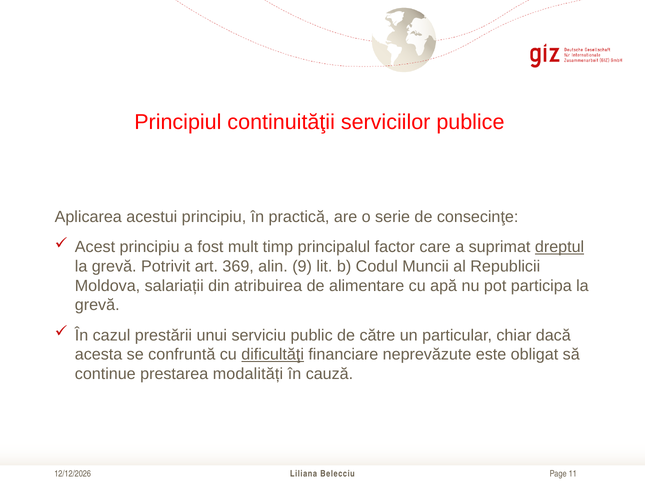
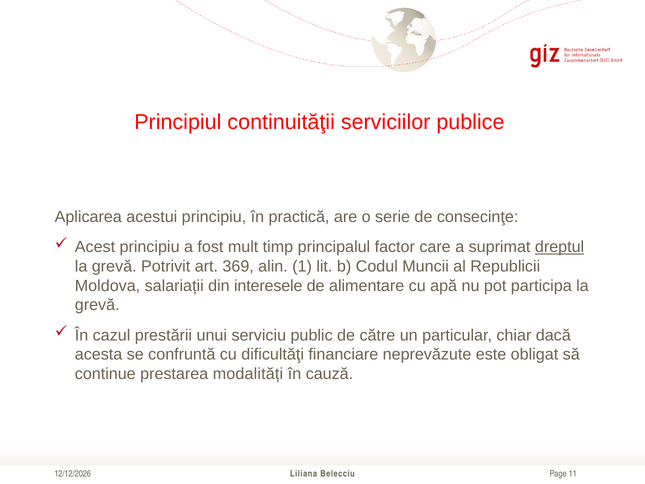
9: 9 -> 1
atribuirea: atribuirea -> interesele
dificultăţi underline: present -> none
